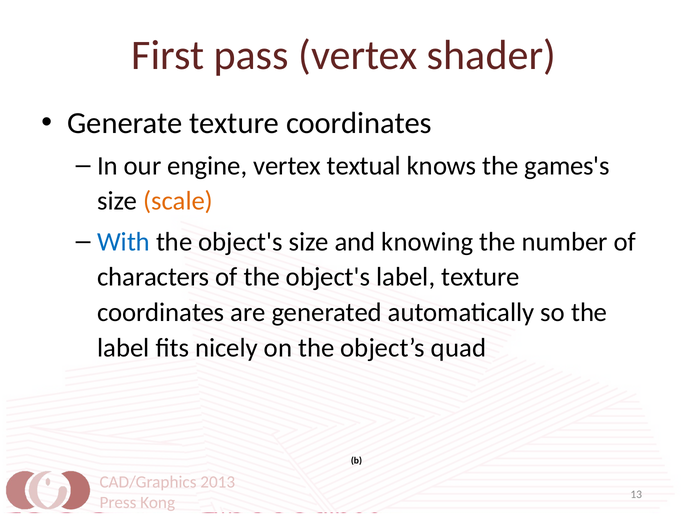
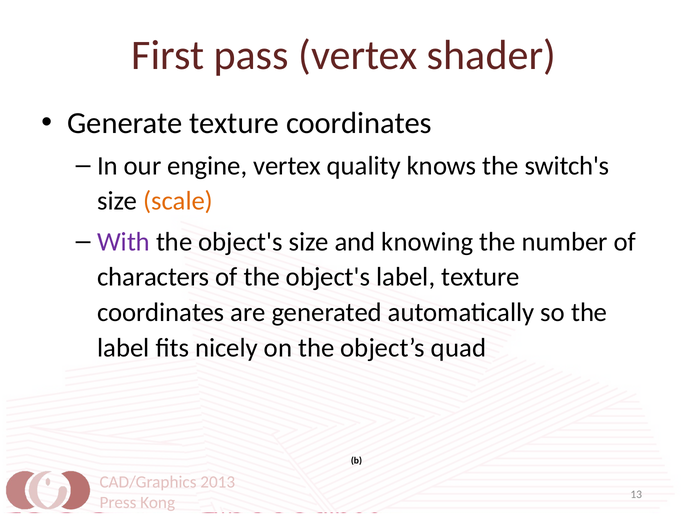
textual: textual -> quality
games's: games's -> switch's
With colour: blue -> purple
